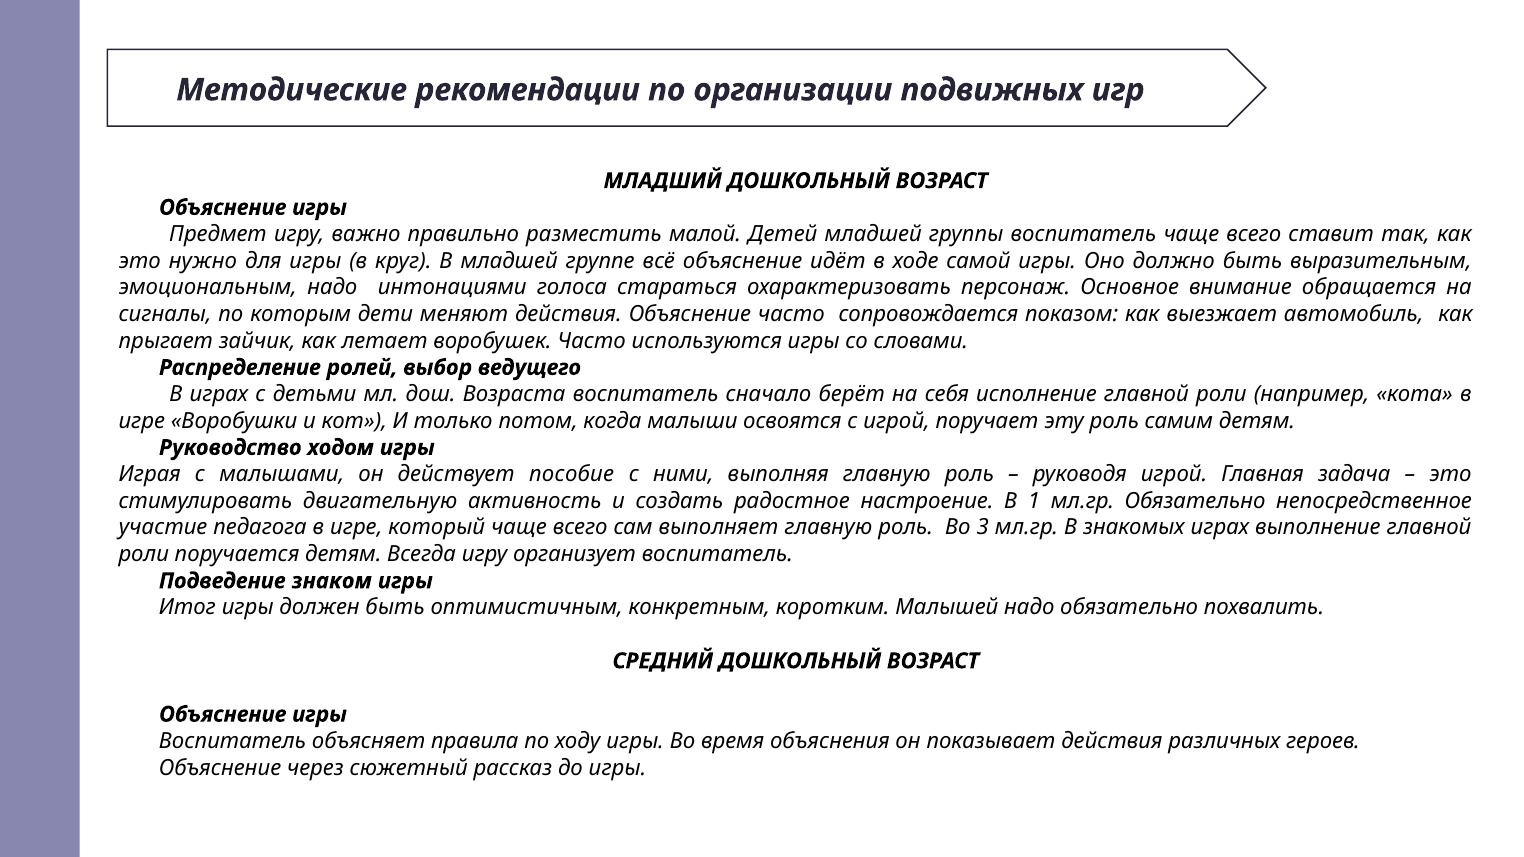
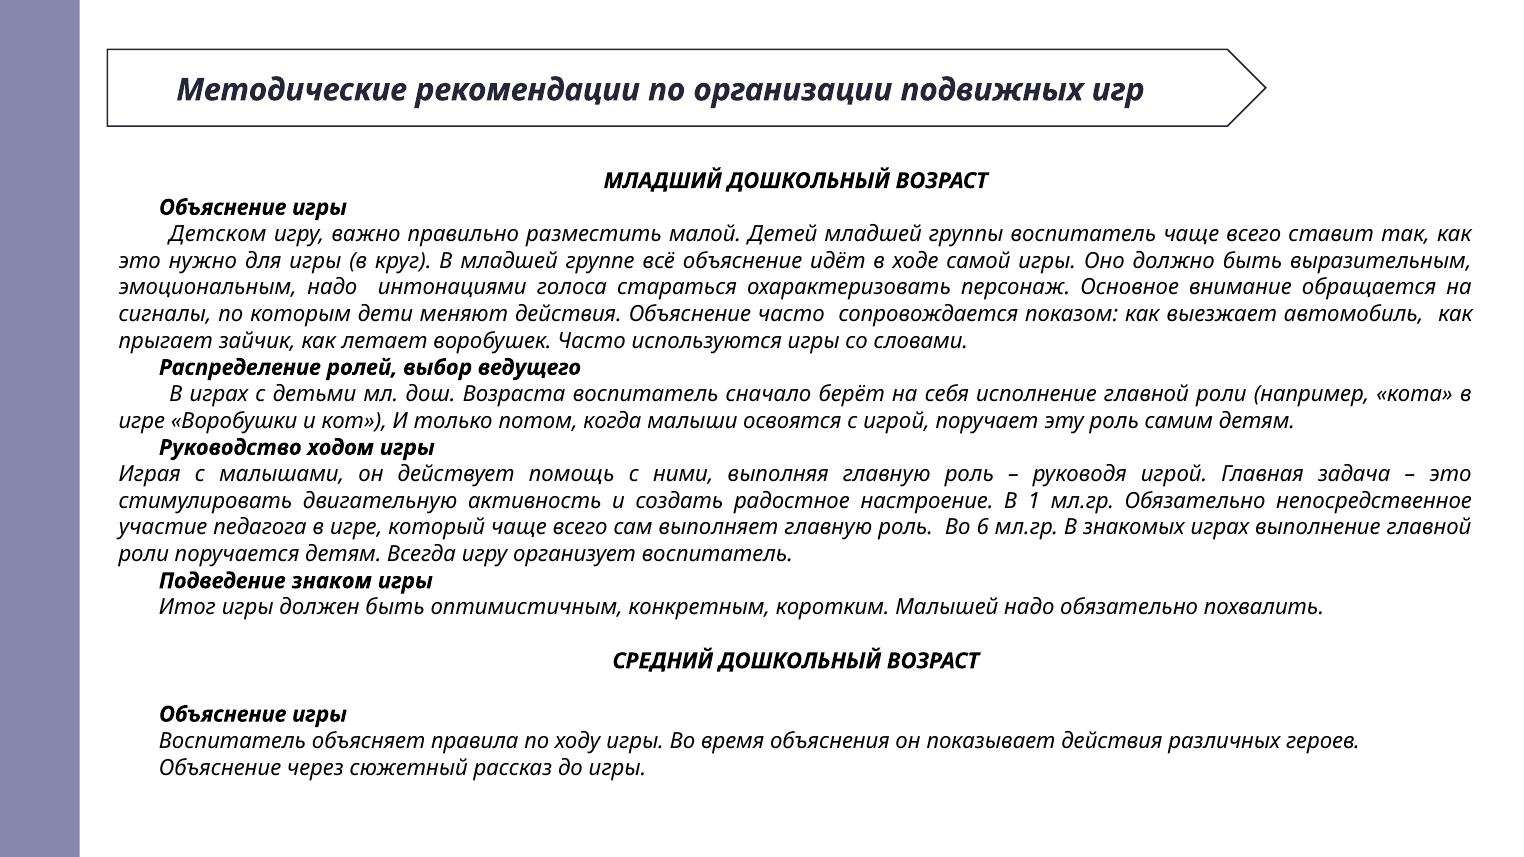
Предмет: Предмет -> Детском
пособие: пособие -> помощь
3: 3 -> 6
